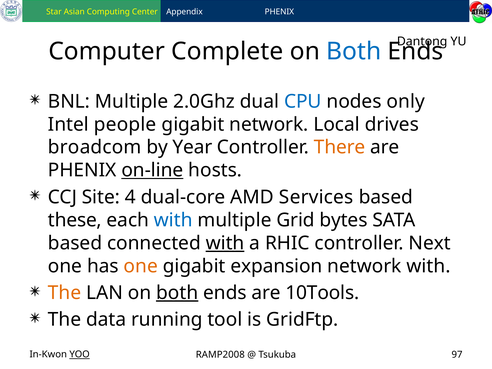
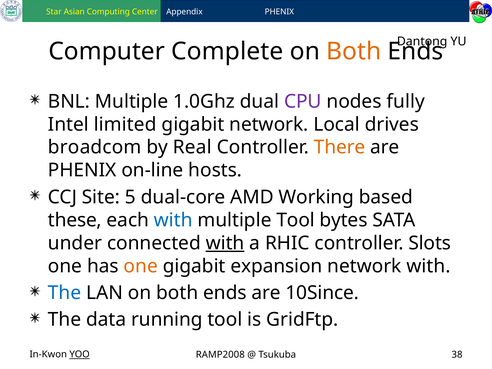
Both at (354, 51) colour: blue -> orange
2.0Ghz: 2.0Ghz -> 1.0Ghz
CPU colour: blue -> purple
only: only -> fully
people: people -> limited
Year: Year -> Real
on-line underline: present -> none
4: 4 -> 5
Services: Services -> Working
multiple Grid: Grid -> Tool
based at (75, 243): based -> under
Next: Next -> Slots
The at (65, 293) colour: orange -> blue
both at (177, 293) underline: present -> none
10Tools: 10Tools -> 10Since
97: 97 -> 38
